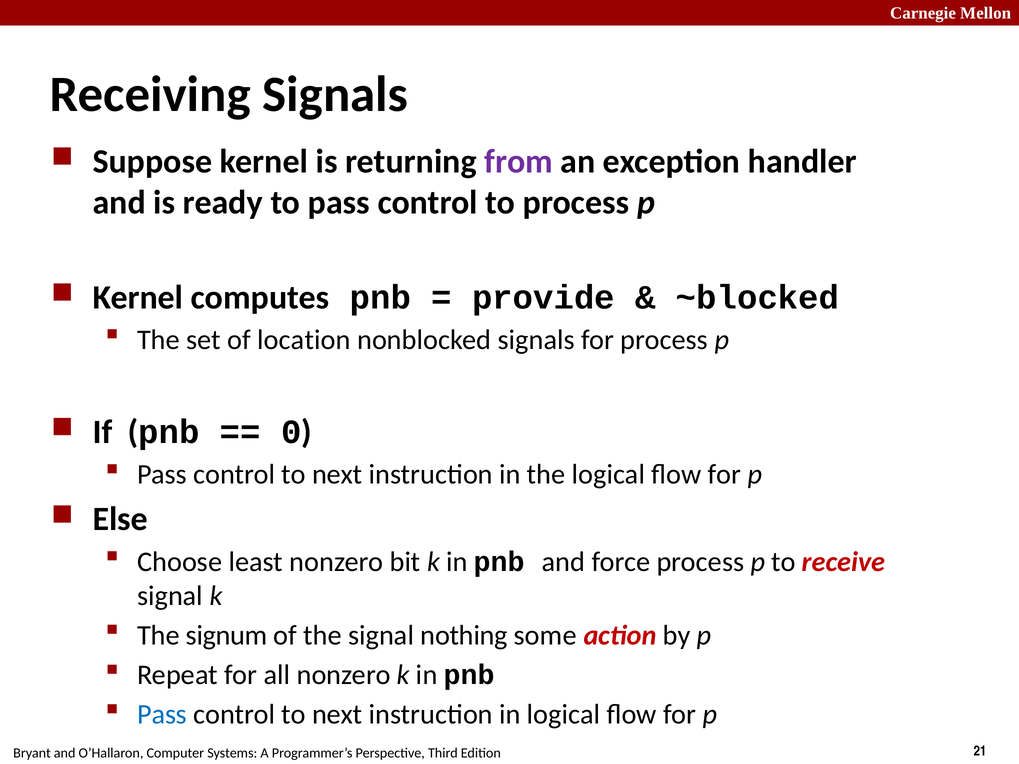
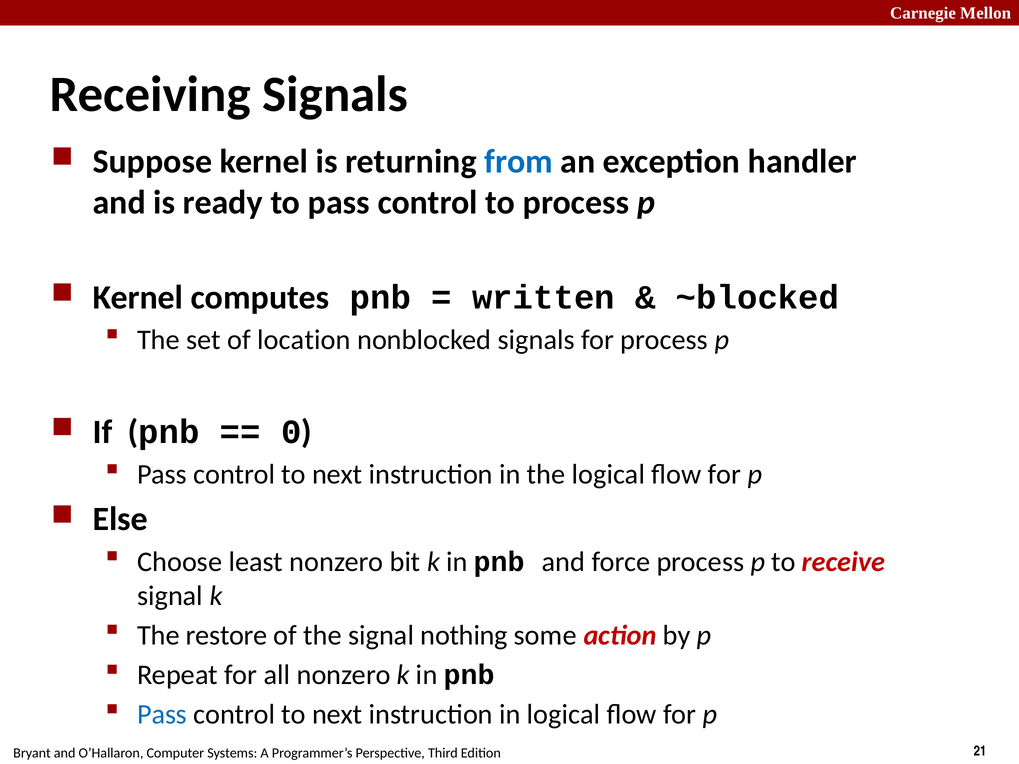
from colour: purple -> blue
provide: provide -> written
signum: signum -> restore
